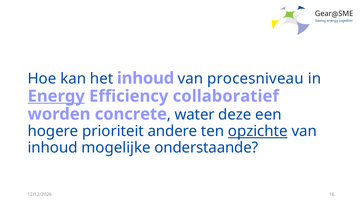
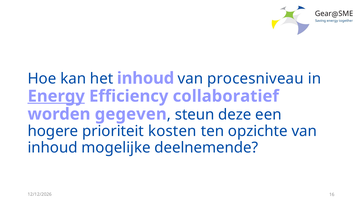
concrete: concrete -> gegeven
water: water -> steun
andere: andere -> kosten
opzichte underline: present -> none
onderstaande: onderstaande -> deelnemende
